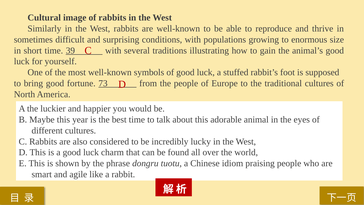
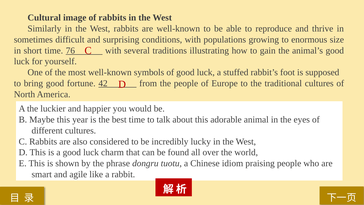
39: 39 -> 76
73: 73 -> 42
